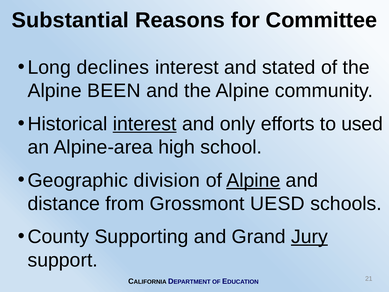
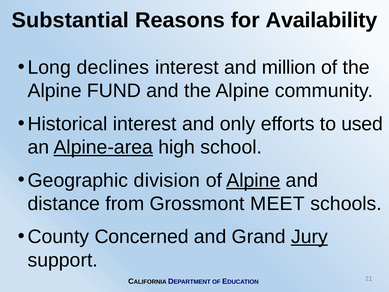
Committee: Committee -> Availability
stated: stated -> million
BEEN: BEEN -> FUND
interest at (145, 124) underline: present -> none
Alpine-area underline: none -> present
UESD: UESD -> MEET
Supporting: Supporting -> Concerned
